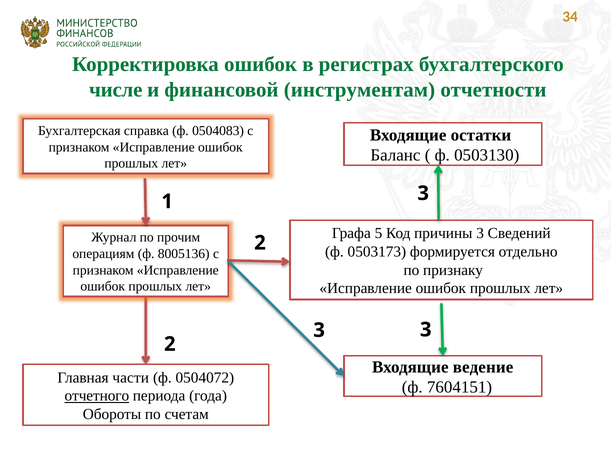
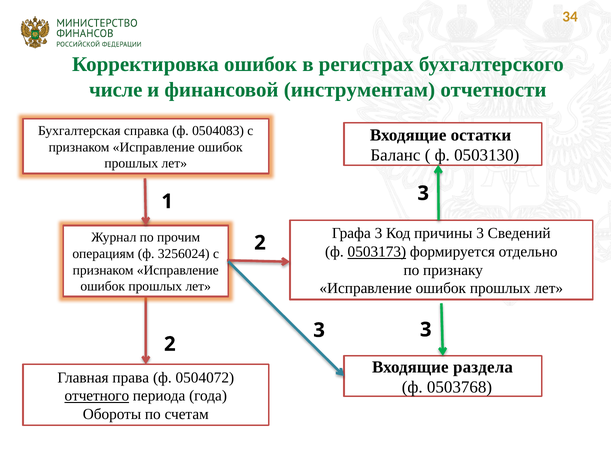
Графа 5: 5 -> 3
0503173 underline: none -> present
8005136: 8005136 -> 3256024
ведение: ведение -> раздела
части: части -> права
7604151: 7604151 -> 0503768
